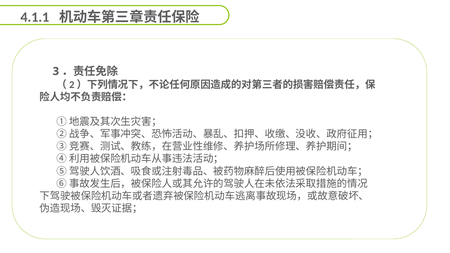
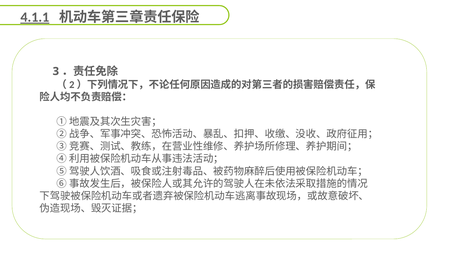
4.1.1 underline: none -> present
